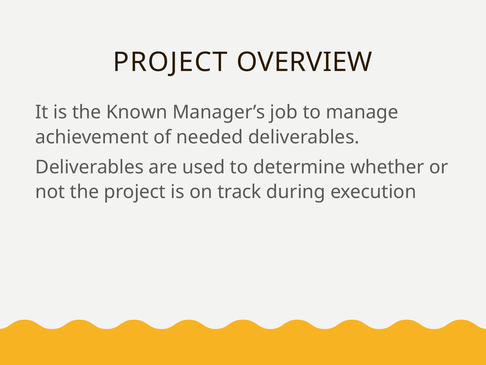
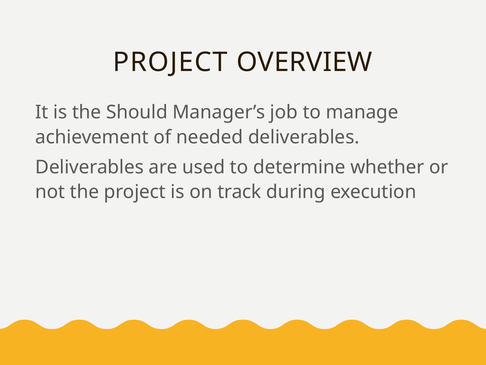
Known: Known -> Should
